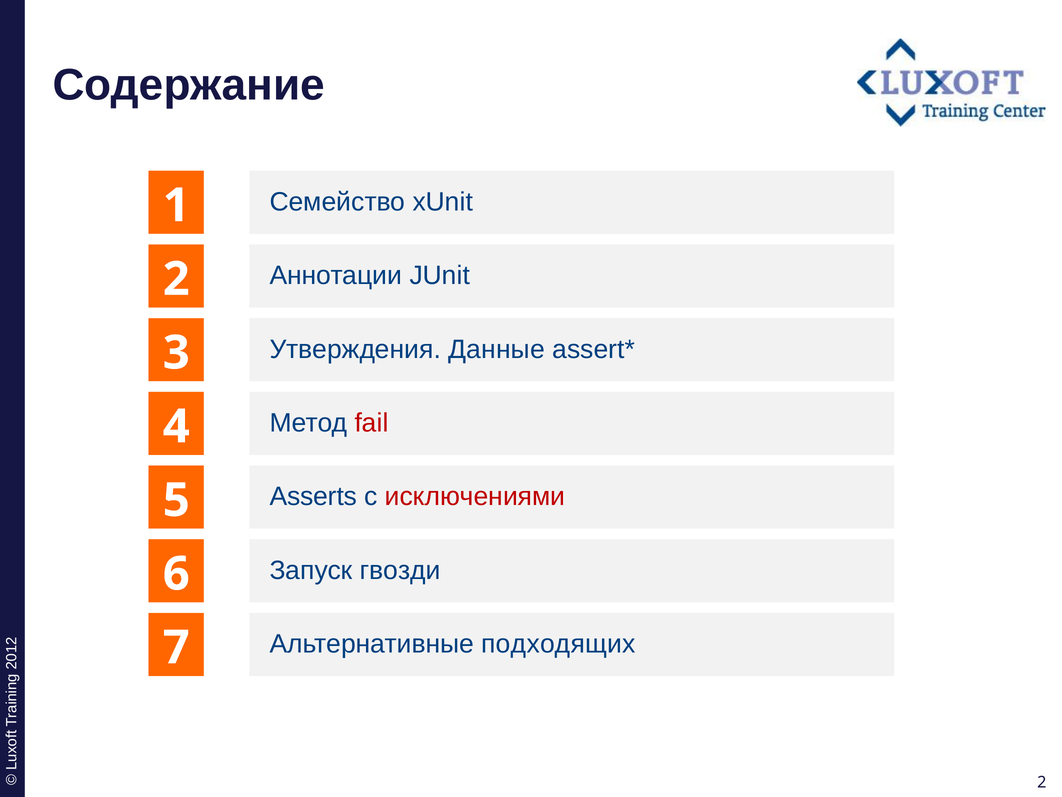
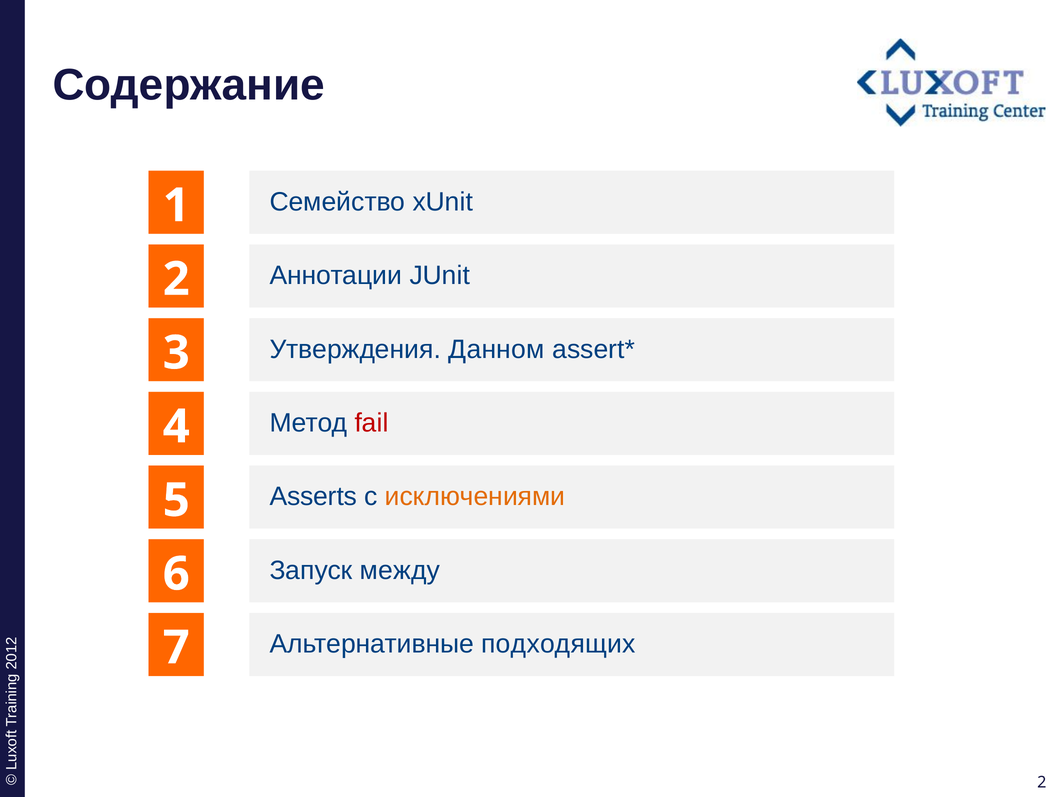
Данные: Данные -> Данном
исключениями colour: red -> orange
гвозди: гвозди -> между
